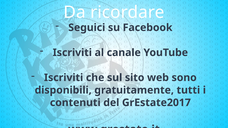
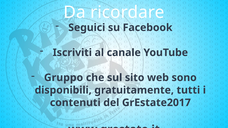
Iscriviti at (64, 78): Iscriviti -> Gruppo
